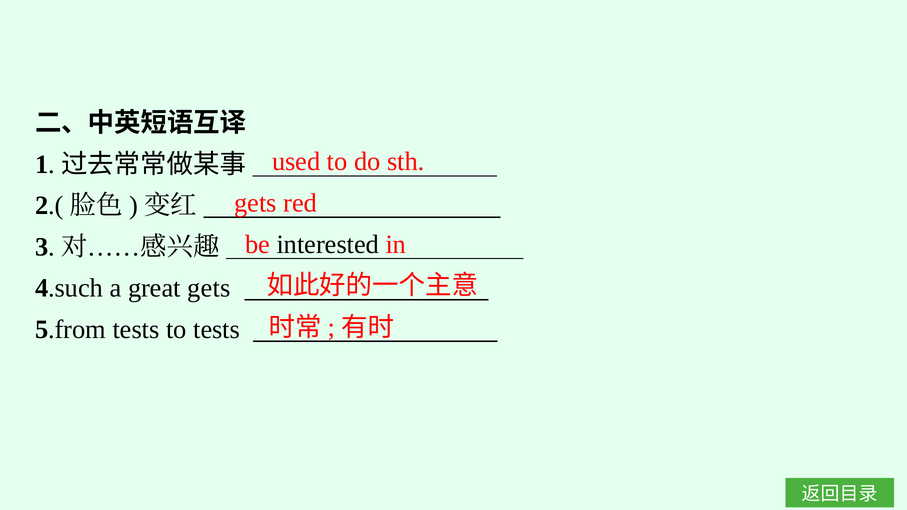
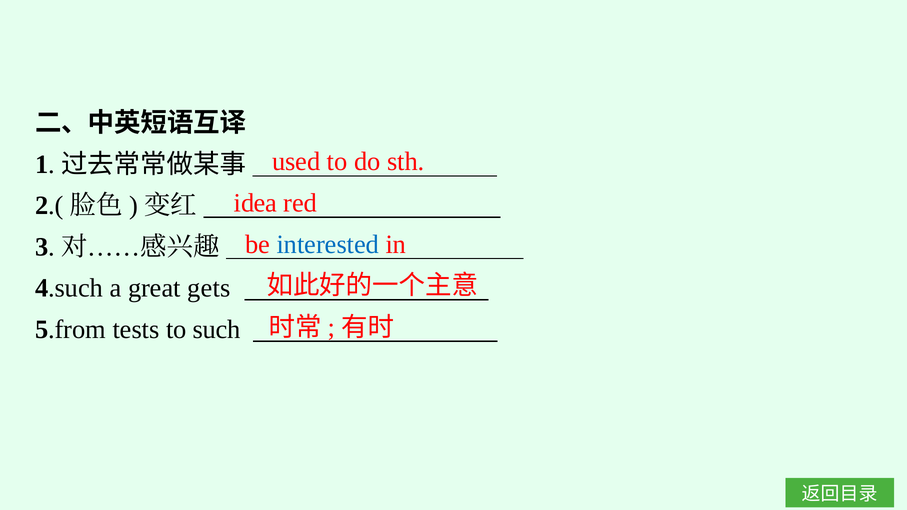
gets at (255, 203): gets -> idea
interested colour: black -> blue
to tests: tests -> such
